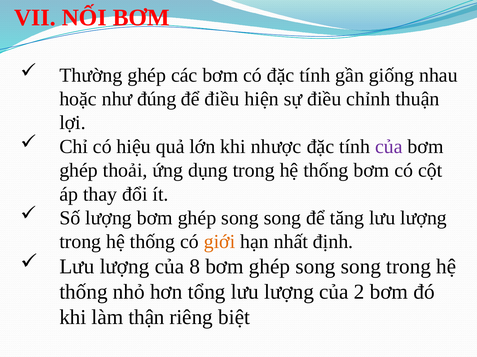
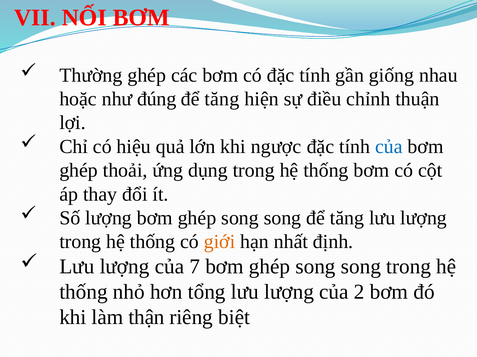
điều at (222, 99): điều -> tăng
nhược: nhược -> ngược
của at (389, 147) colour: purple -> blue
8: 8 -> 7
